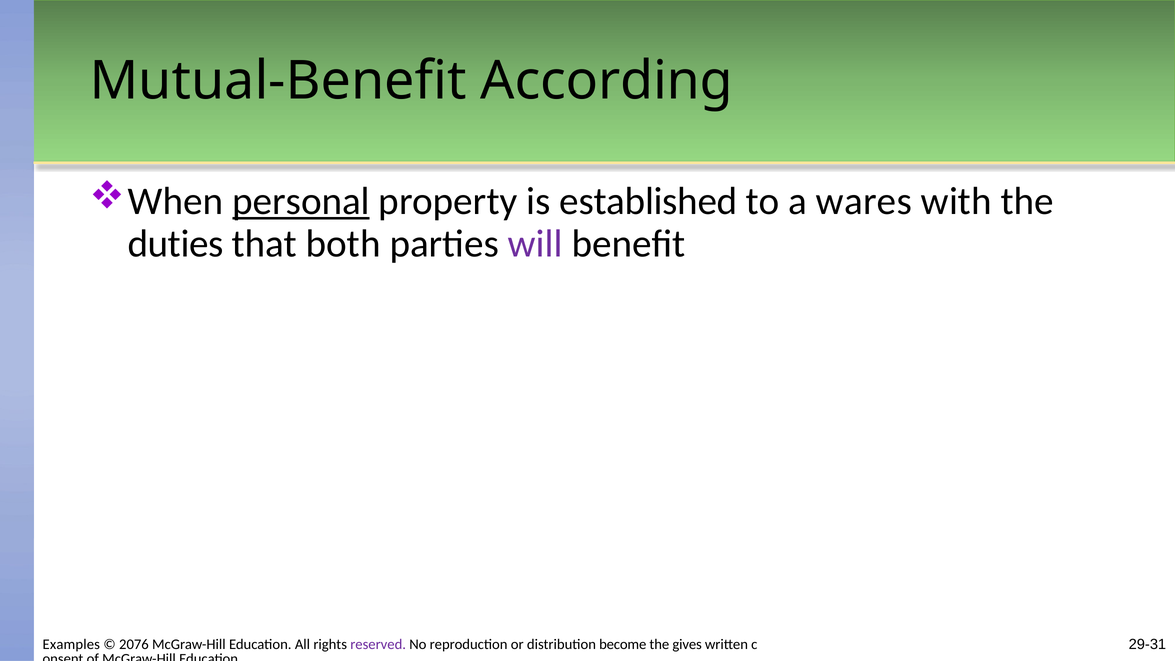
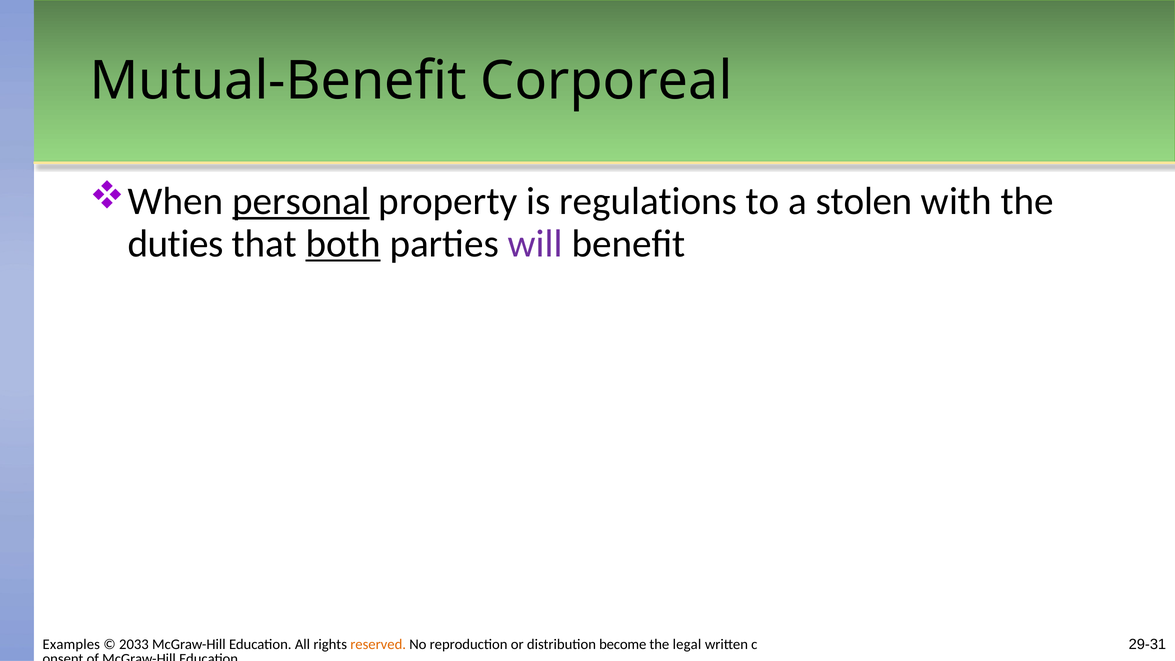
According: According -> Corporeal
established: established -> regulations
wares: wares -> stolen
both underline: none -> present
2076: 2076 -> 2033
reserved colour: purple -> orange
gives: gives -> legal
